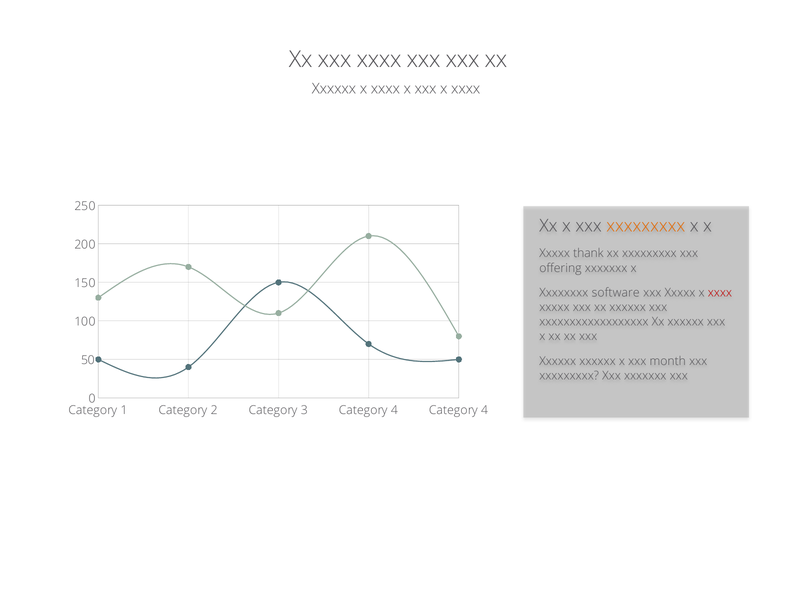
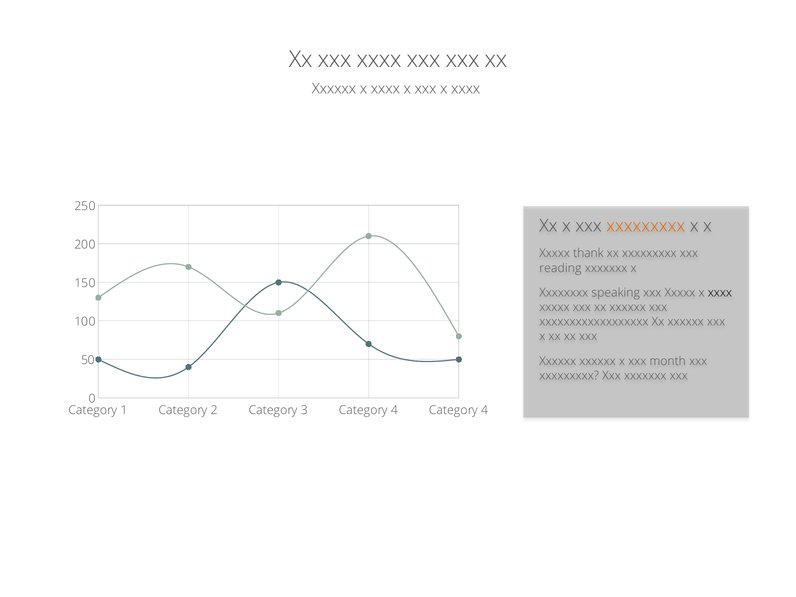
offering: offering -> reading
software: software -> speaking
xxxx at (720, 293) colour: red -> black
